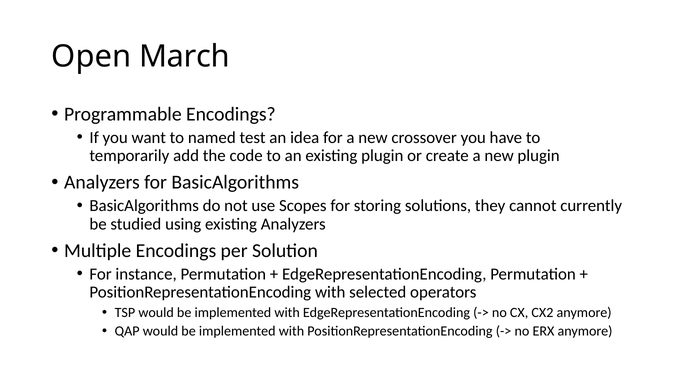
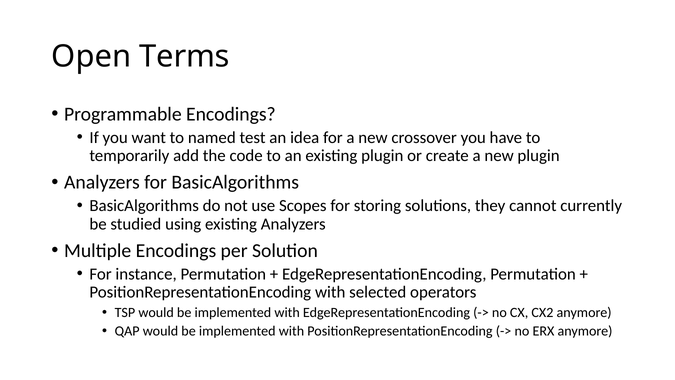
March: March -> Terms
